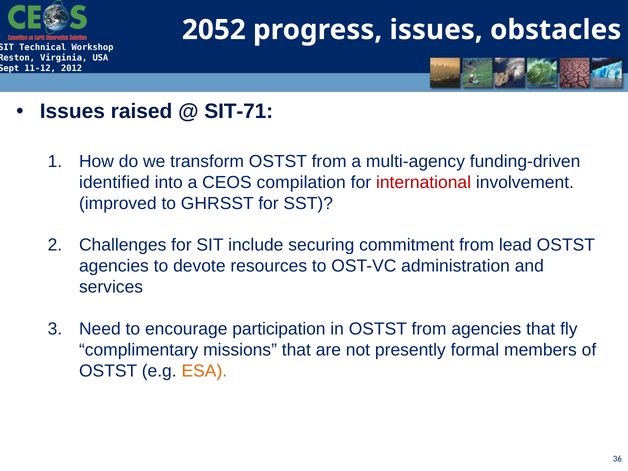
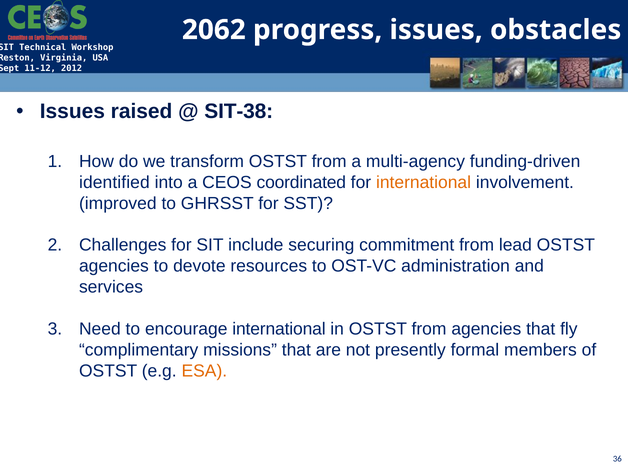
2052: 2052 -> 2062
SIT-71: SIT-71 -> SIT-38
compilation: compilation -> coordinated
international at (424, 182) colour: red -> orange
encourage participation: participation -> international
